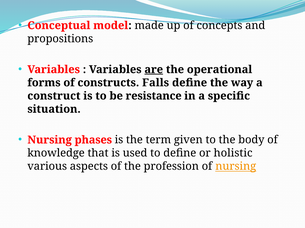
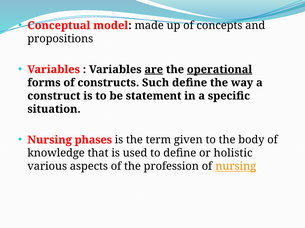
operational underline: none -> present
Falls: Falls -> Such
resistance: resistance -> statement
